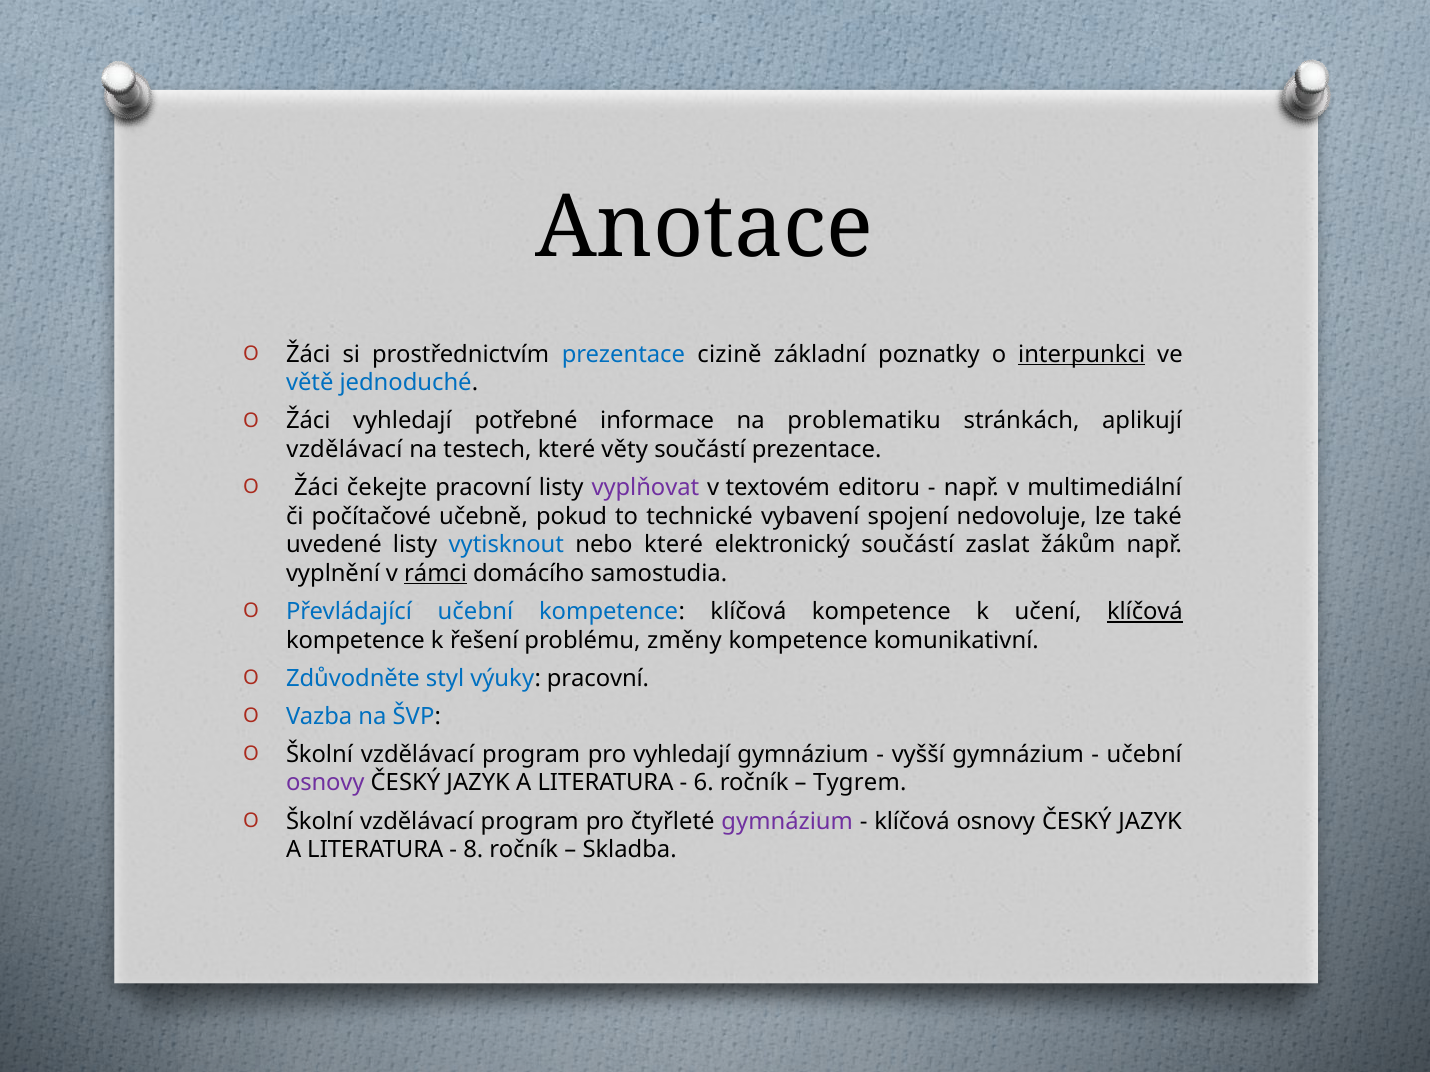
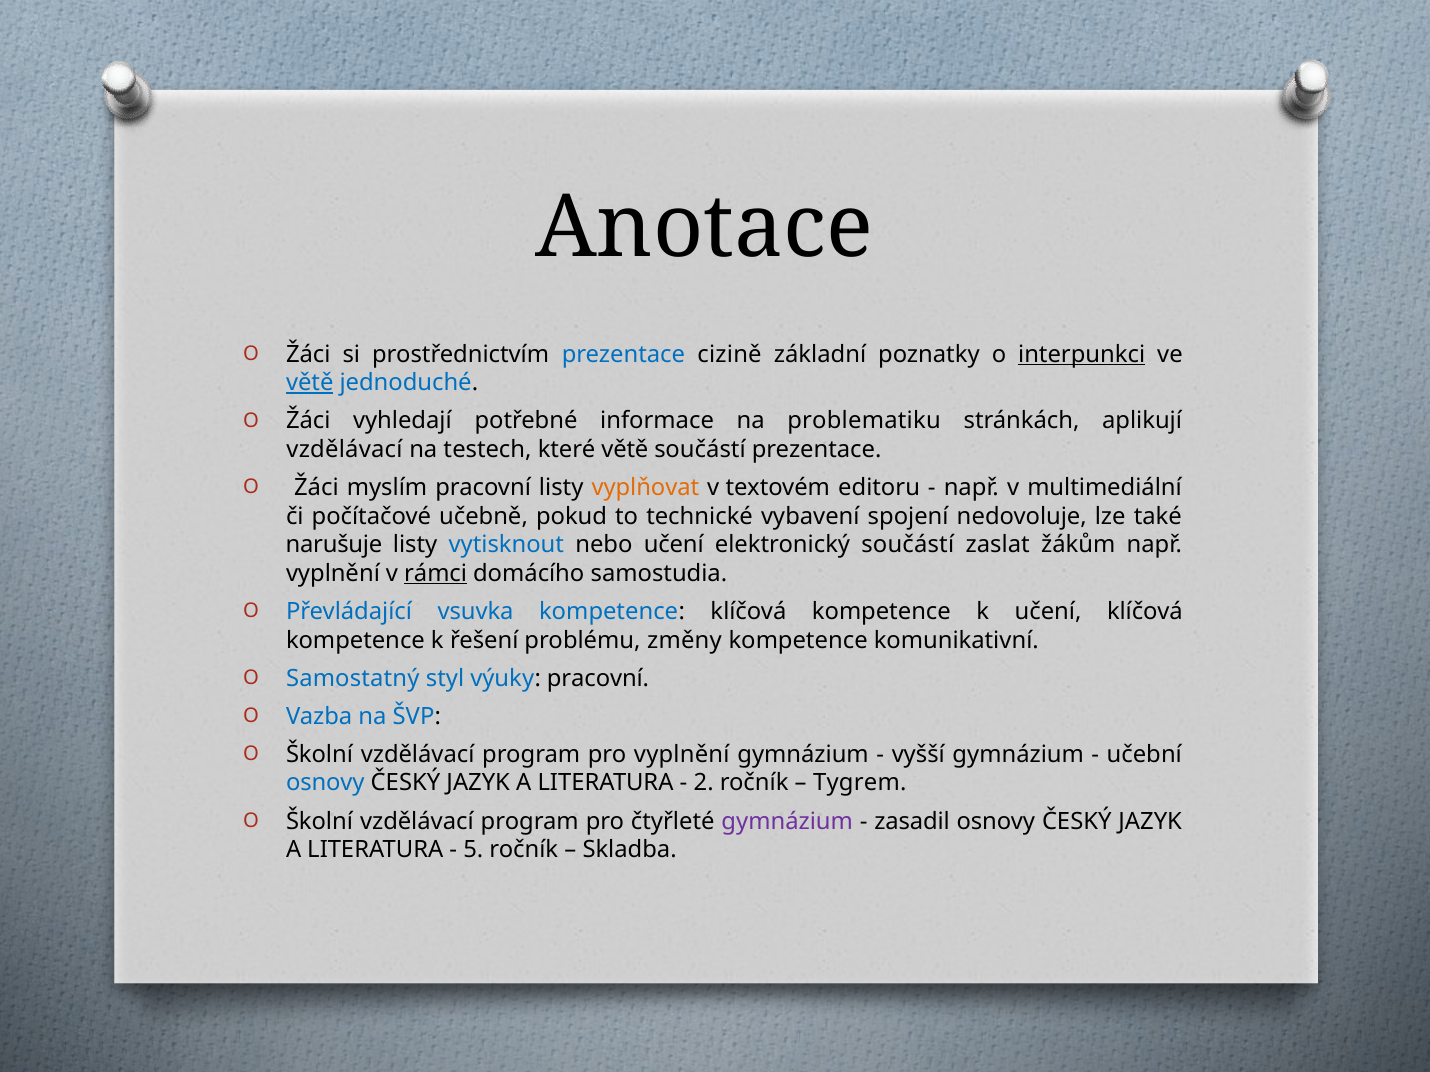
větě at (310, 383) underline: none -> present
které věty: věty -> větě
čekejte: čekejte -> myslím
vyplňovat colour: purple -> orange
uvedené: uvedené -> narušuje
nebo které: které -> učení
Převládající učební: učební -> vsuvka
klíčová at (1145, 612) underline: present -> none
Zdůvodněte: Zdůvodněte -> Samostatný
pro vyhledají: vyhledají -> vyplnění
osnovy at (325, 783) colour: purple -> blue
6: 6 -> 2
klíčová at (912, 822): klíčová -> zasadil
8: 8 -> 5
